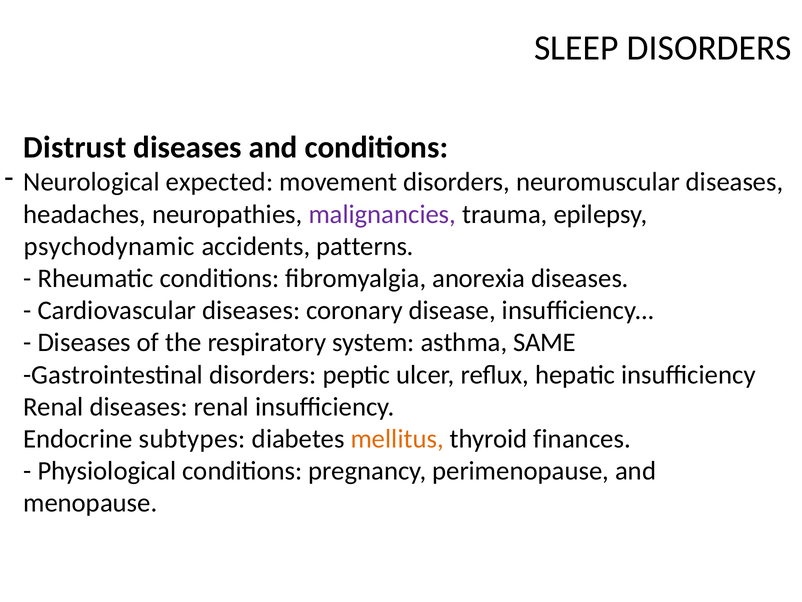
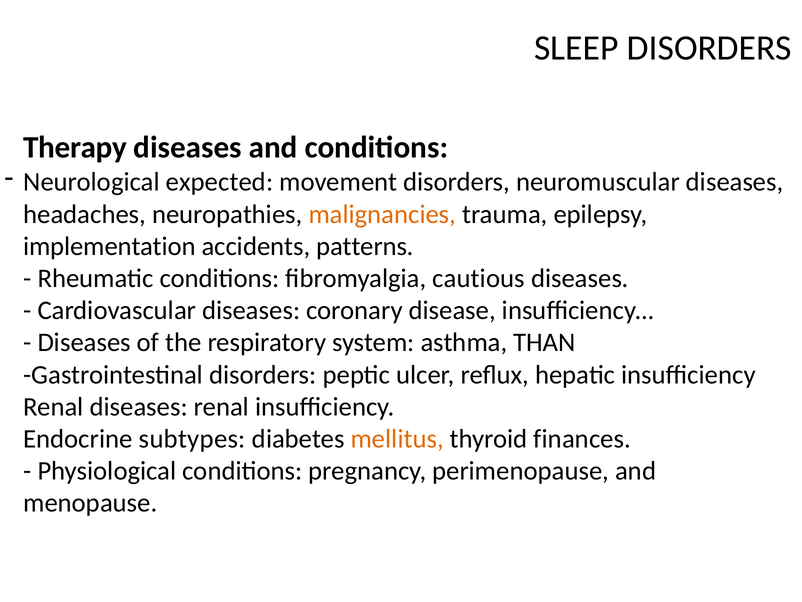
Distrust: Distrust -> Therapy
malignancies colour: purple -> orange
psychodynamic: psychodynamic -> implementation
anorexia: anorexia -> cautious
SAME: SAME -> THAN
